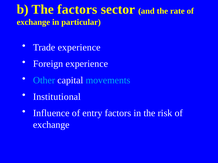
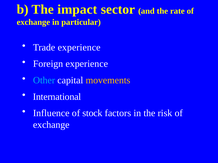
The factors: factors -> impact
movements colour: light blue -> yellow
Institutional: Institutional -> International
entry: entry -> stock
